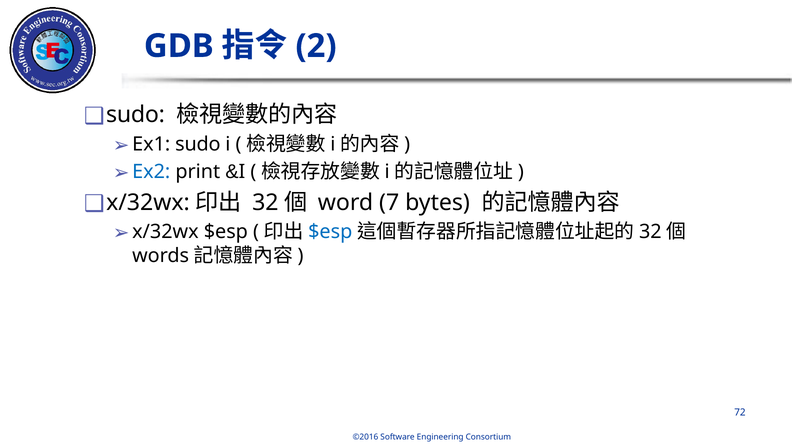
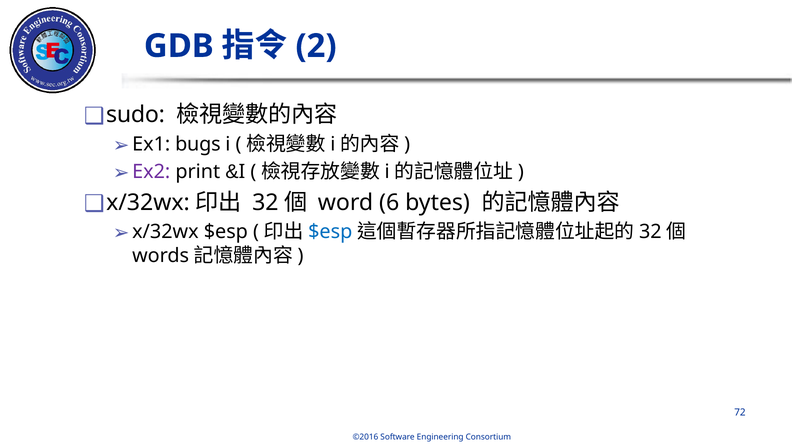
Ex1 sudo: sudo -> bugs
Ex2 colour: blue -> purple
7: 7 -> 6
